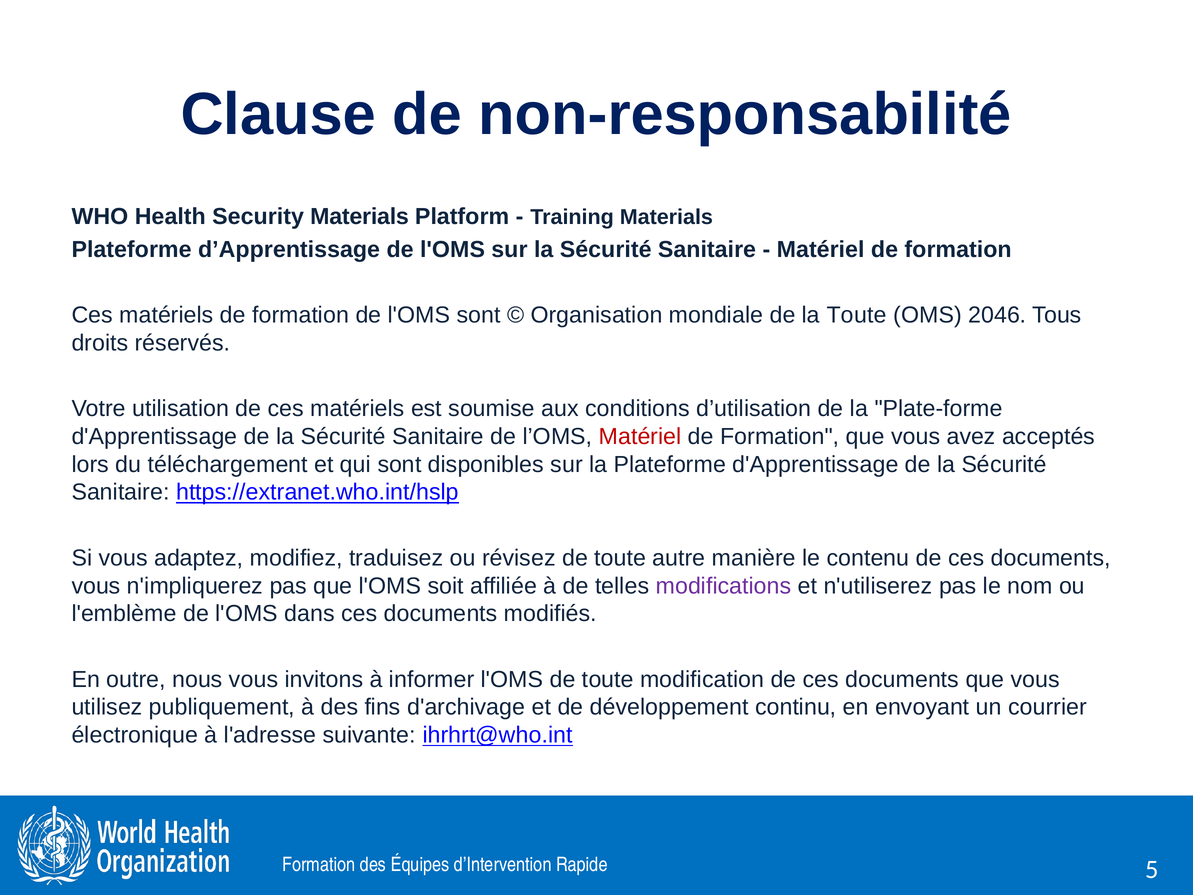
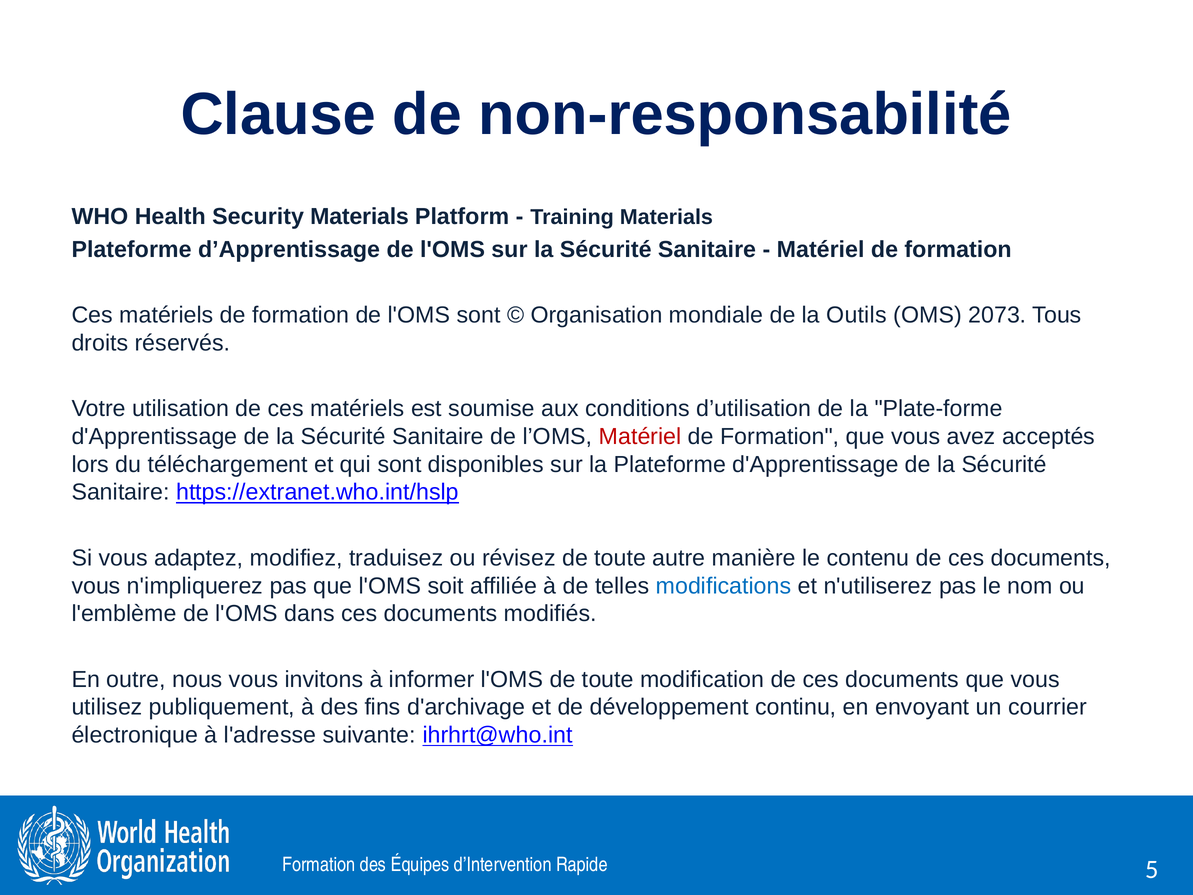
la Toute: Toute -> Outils
2046: 2046 -> 2073
modifications colour: purple -> blue
